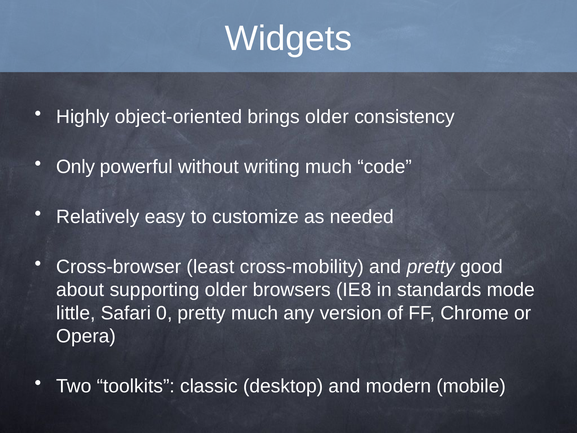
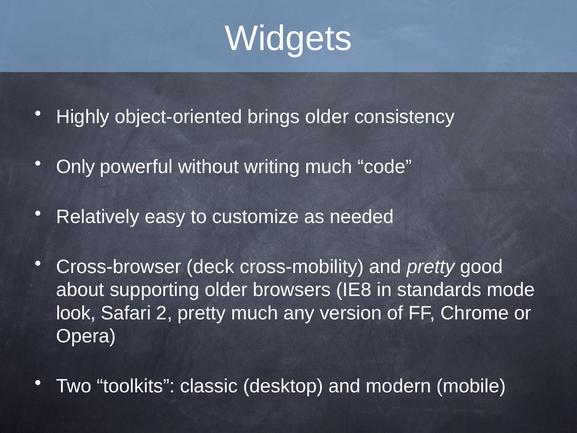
least: least -> deck
little: little -> look
0: 0 -> 2
